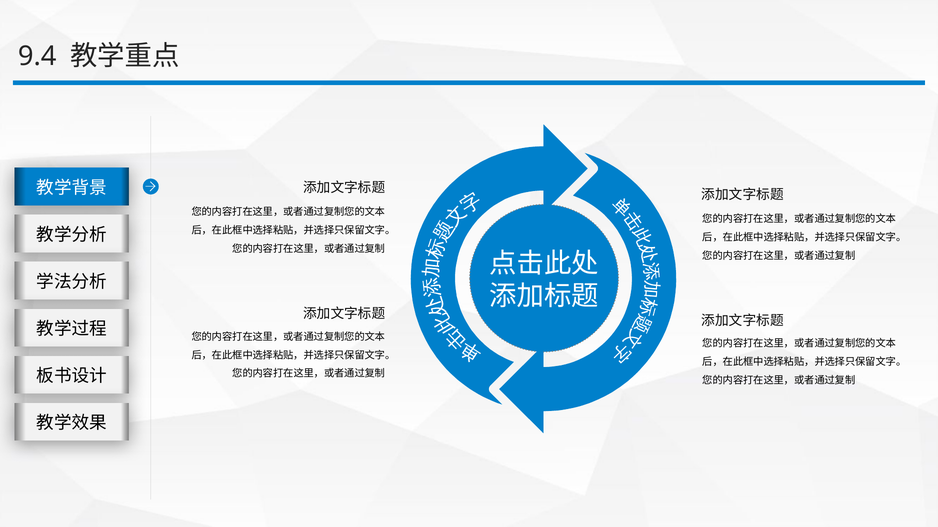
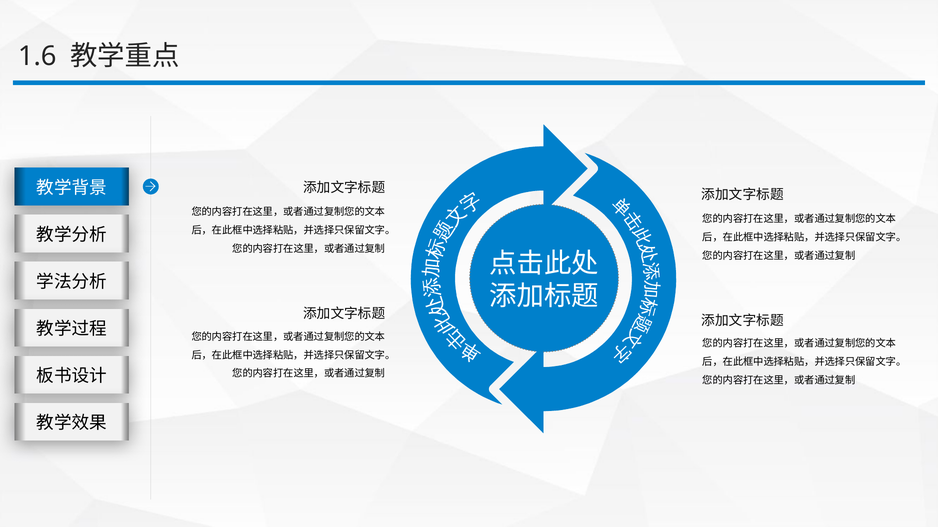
9.4: 9.4 -> 1.6
